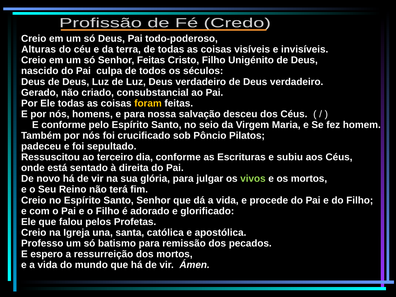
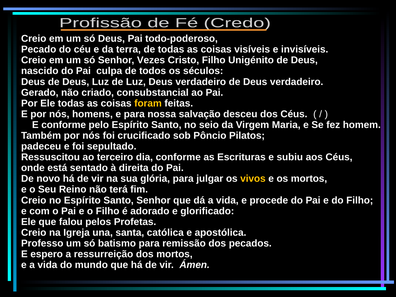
Alturas: Alturas -> Pecado
Senhor Feitas: Feitas -> Vezes
vivos colour: light green -> yellow
